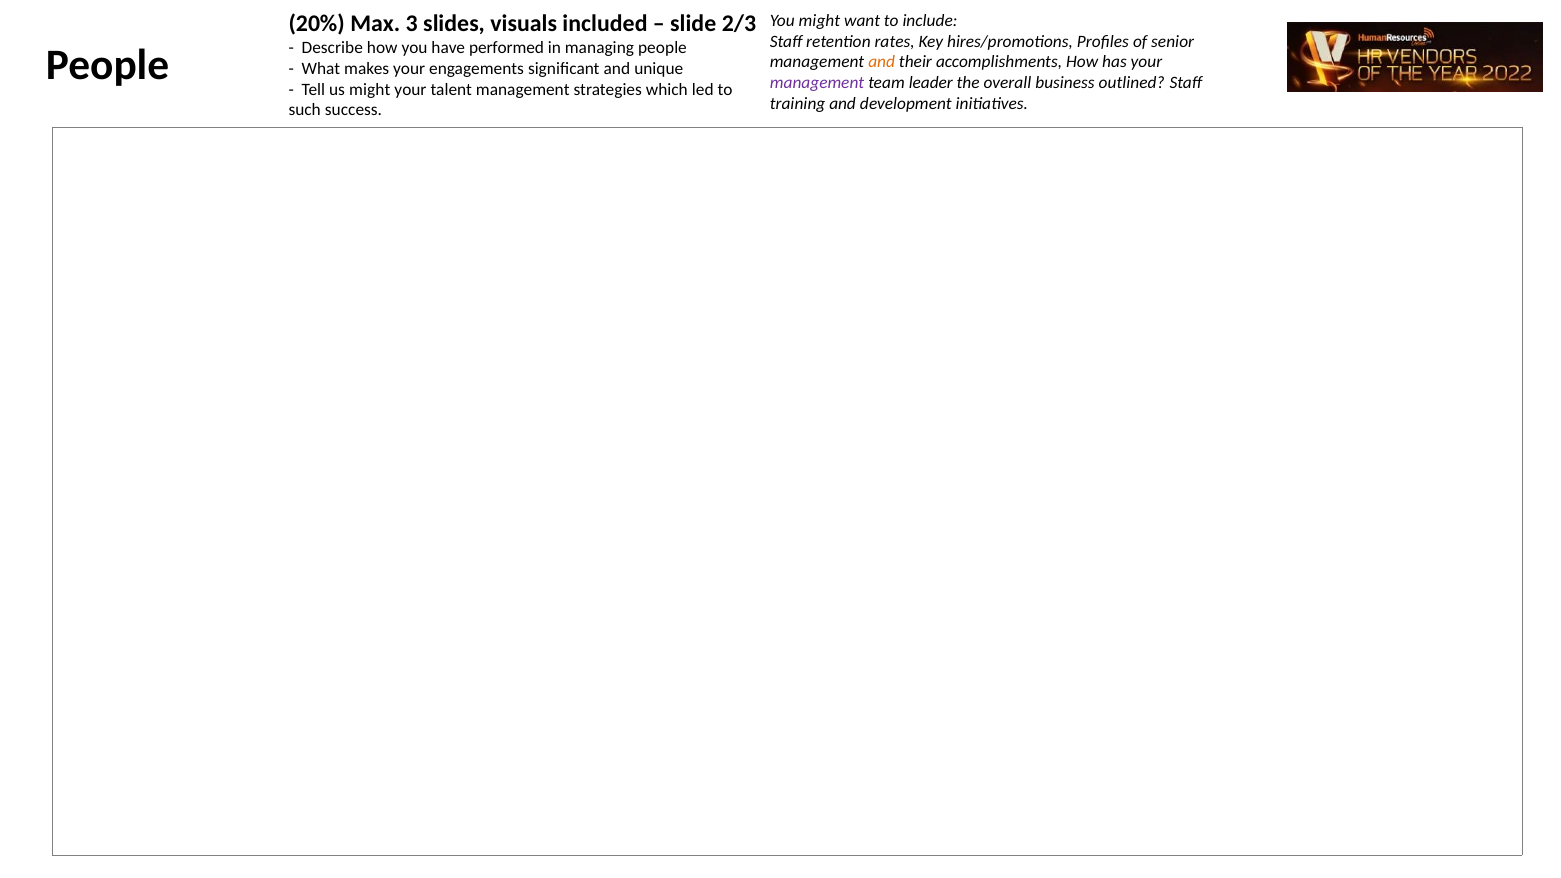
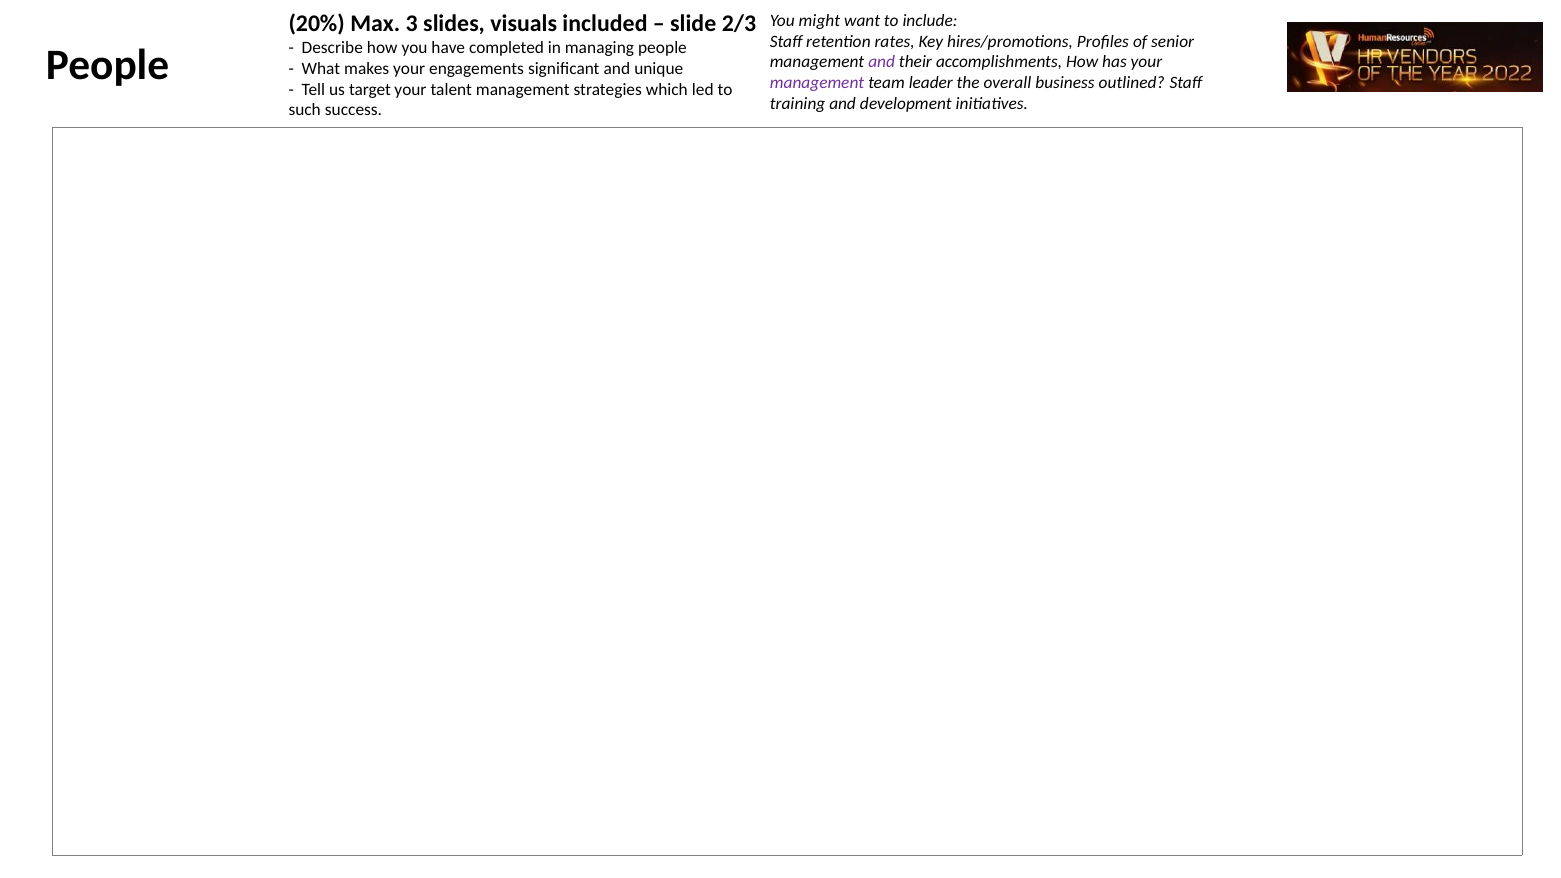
performed: performed -> completed
and at (882, 62) colour: orange -> purple
us might: might -> target
